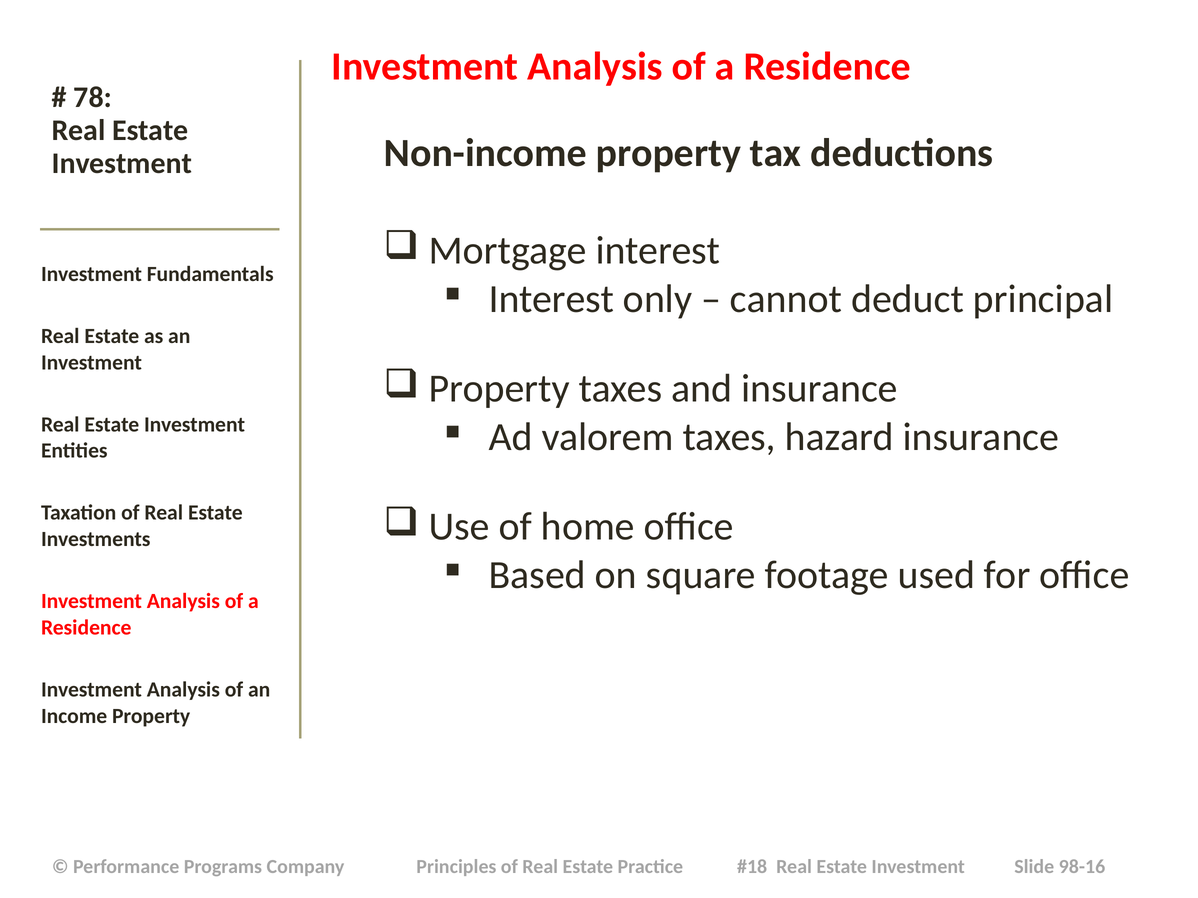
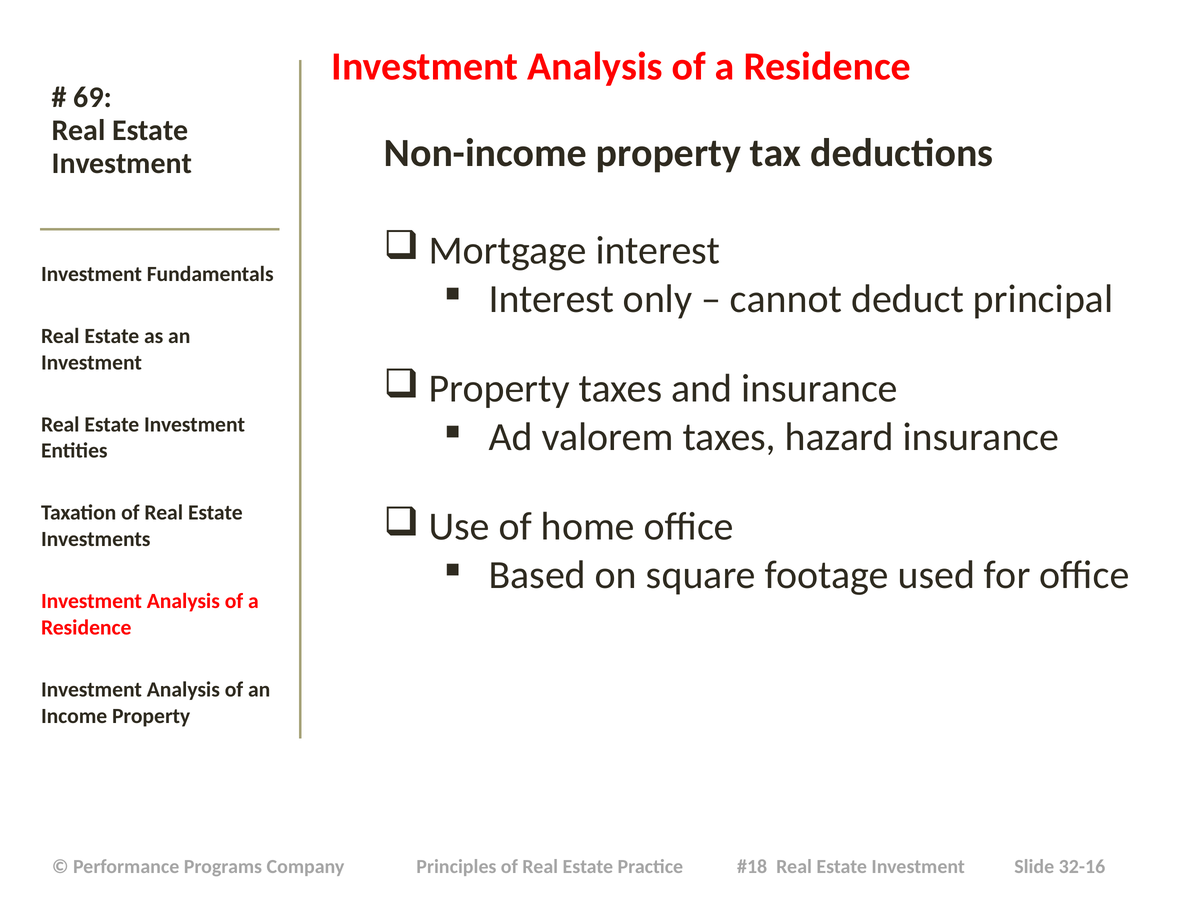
78: 78 -> 69
98-16: 98-16 -> 32-16
